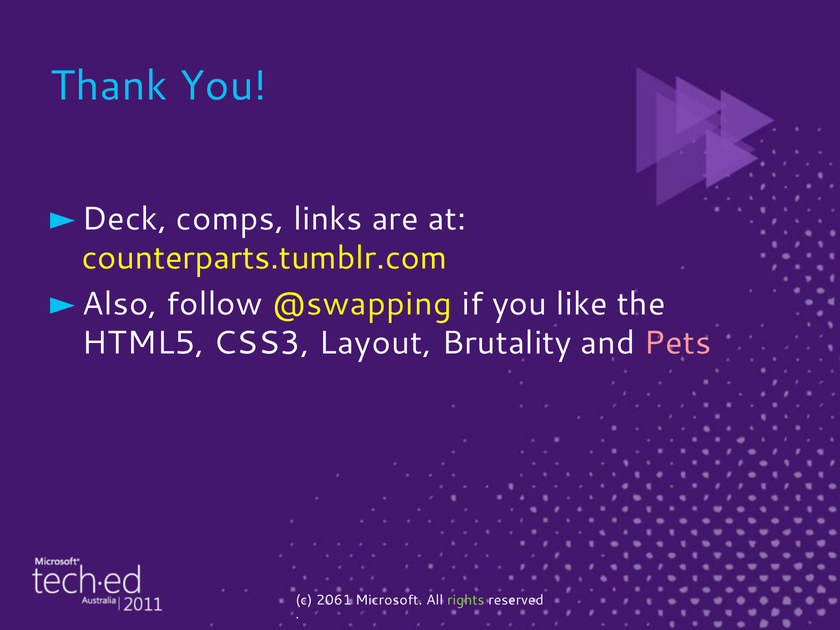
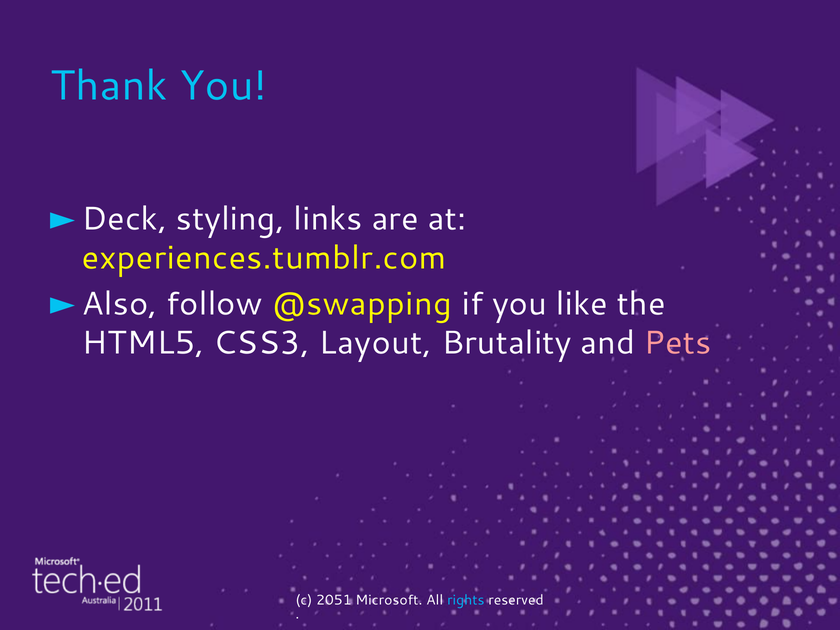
comps: comps -> styling
counterparts.tumblr.com: counterparts.tumblr.com -> experiences.tumblr.com
2061: 2061 -> 2051
rights colour: light green -> light blue
